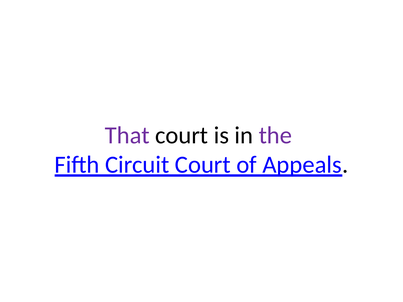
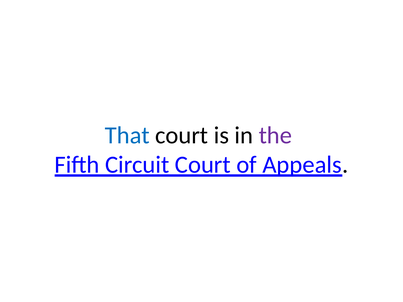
That colour: purple -> blue
